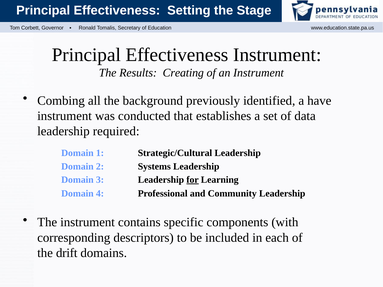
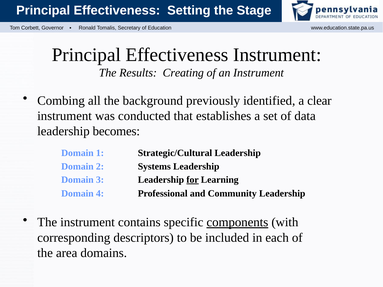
have: have -> clear
required: required -> becomes
components underline: none -> present
drift: drift -> area
